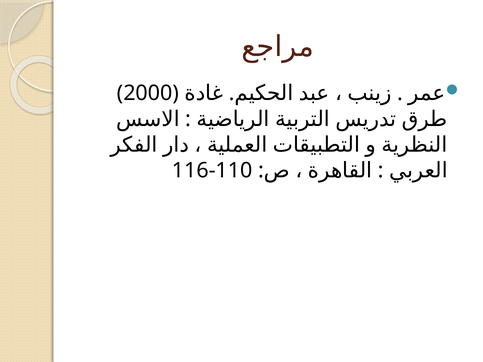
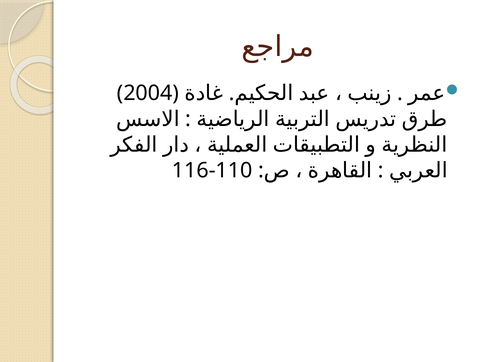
2000: 2000 -> 2004
